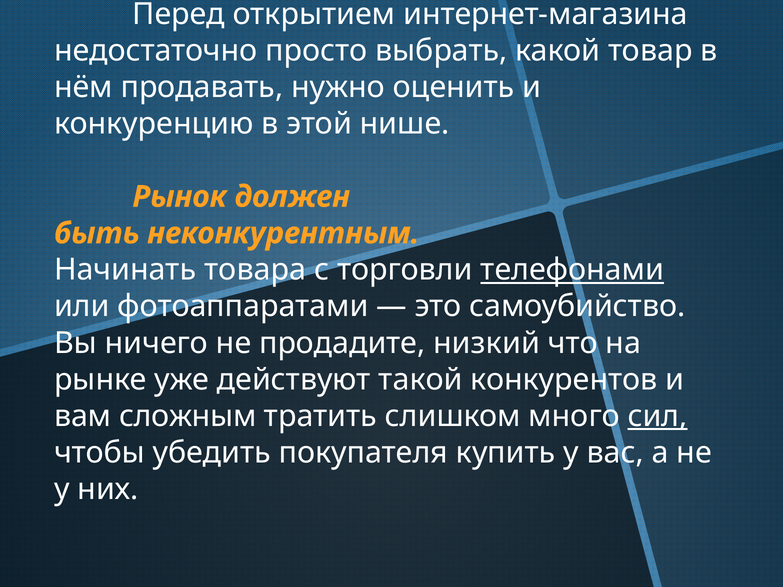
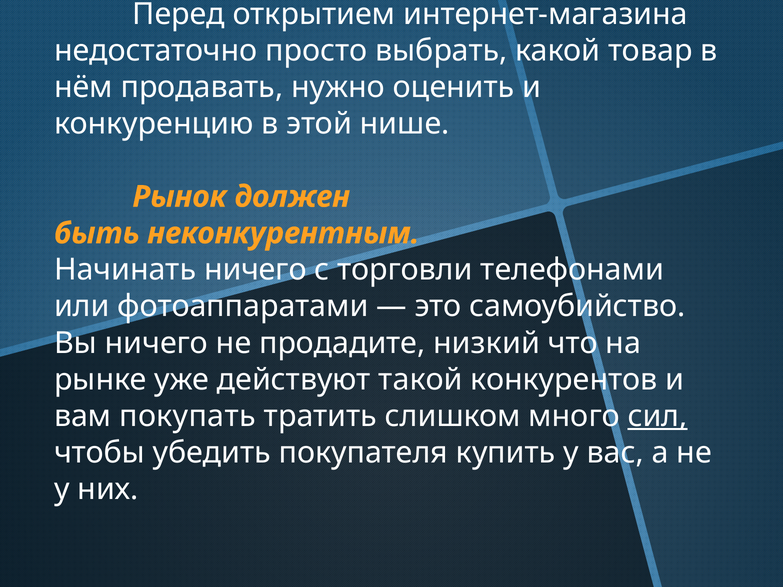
Начинать товара: товара -> ничего
телефонами underline: present -> none
сложным: сложным -> покупать
